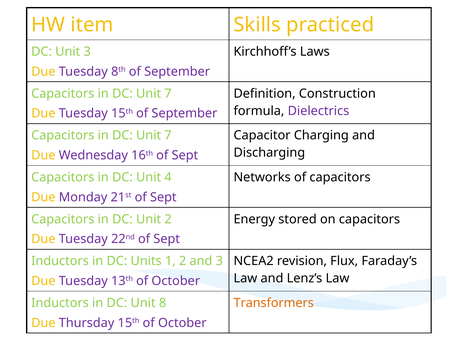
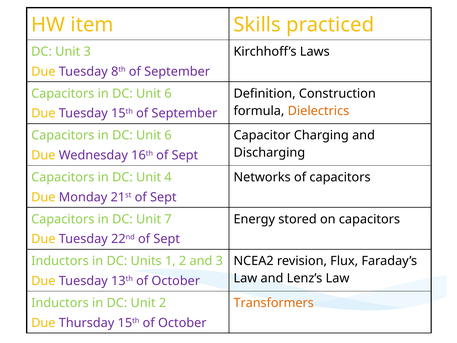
7 at (168, 93): 7 -> 6
Dielectrics colour: purple -> orange
7 at (168, 135): 7 -> 6
Unit 2: 2 -> 7
Unit 8: 8 -> 2
